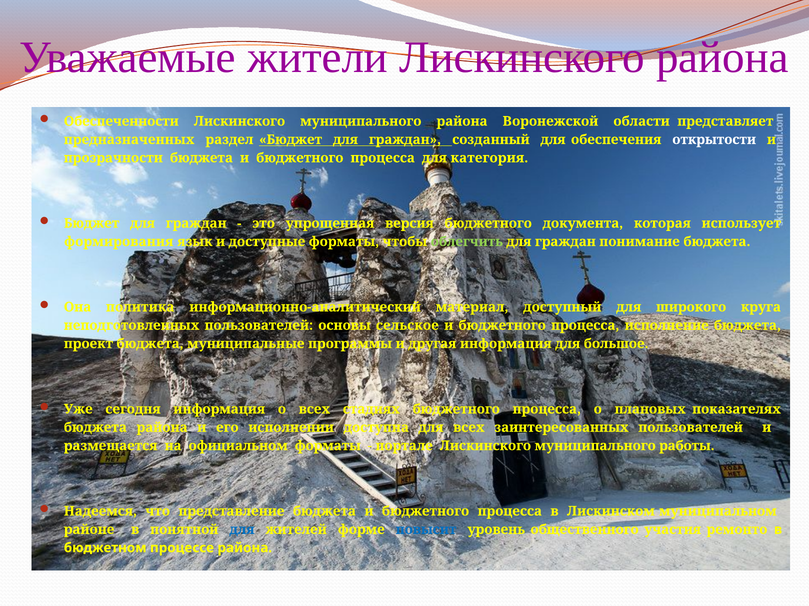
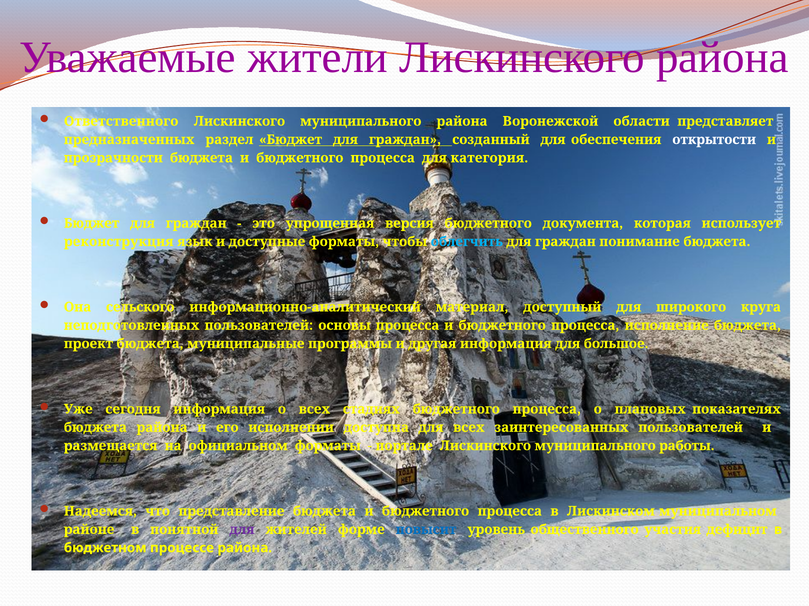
Обеспеченности: Обеспеченности -> Ответственного
формирования: формирования -> реконструкция
облегчить colour: light green -> light blue
политика: политика -> сельского
основы сельское: сельское -> процесса
для at (242, 530) colour: blue -> purple
ремонто: ремонто -> дефицит
